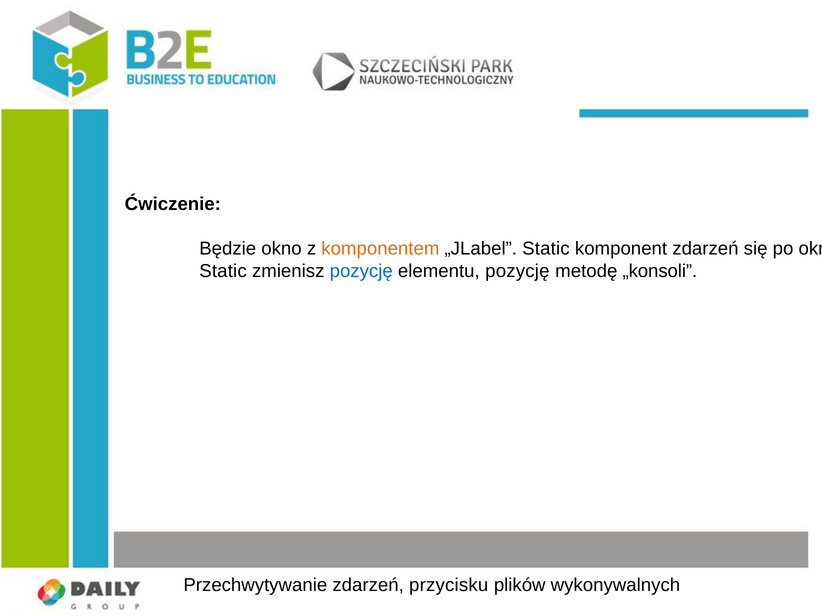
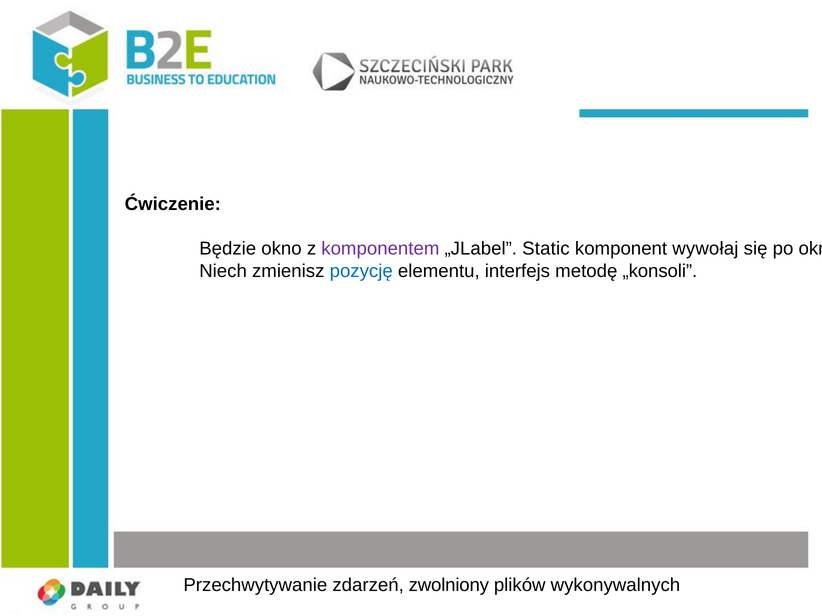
komponentem colour: orange -> purple
komponent zdarzeń: zdarzeń -> wywołaj
Static at (223, 271): Static -> Niech
elementu pozycję: pozycję -> interfejs
przycisku: przycisku -> zwolniony
